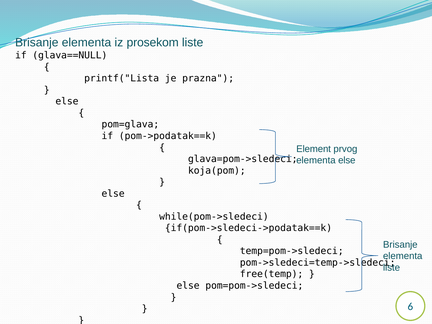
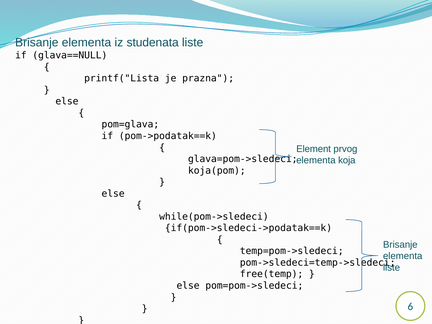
prosekom: prosekom -> studenata
elementa else: else -> koja
